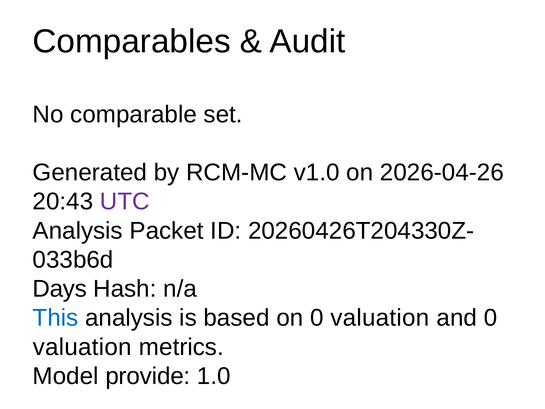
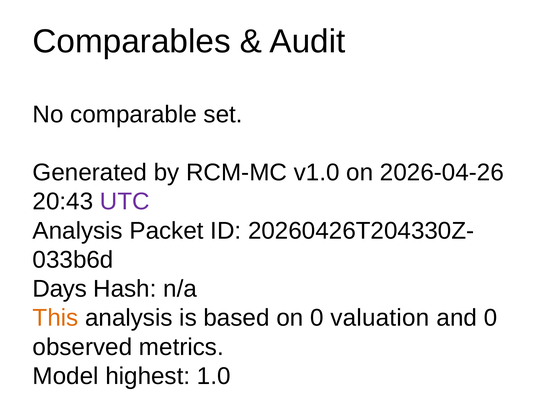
This colour: blue -> orange
valuation at (82, 347): valuation -> observed
provide: provide -> highest
